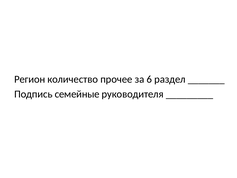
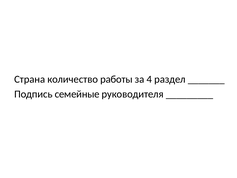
Регион: Регион -> Страна
прочее: прочее -> работы
6: 6 -> 4
